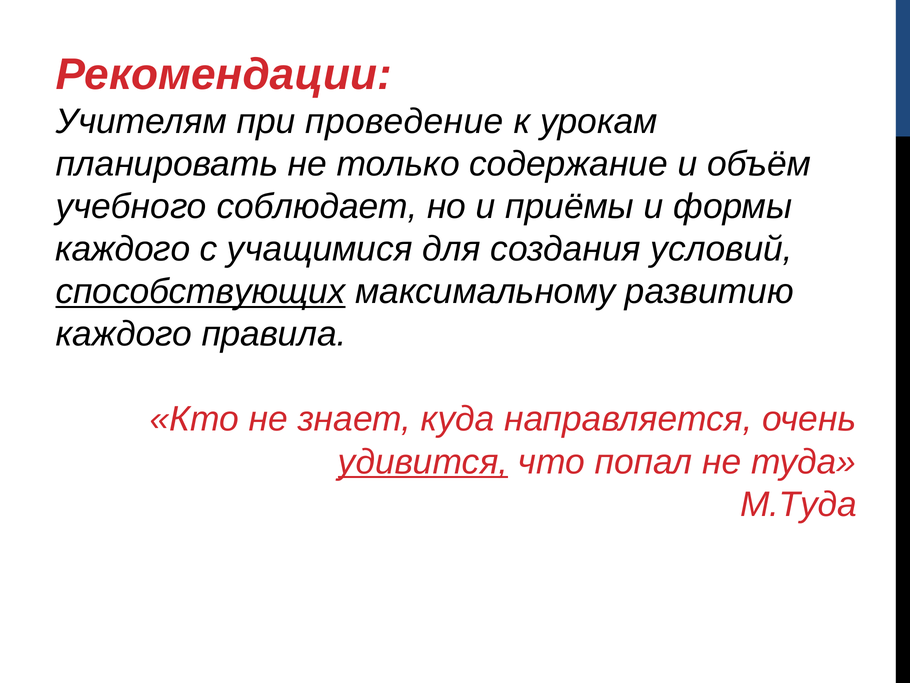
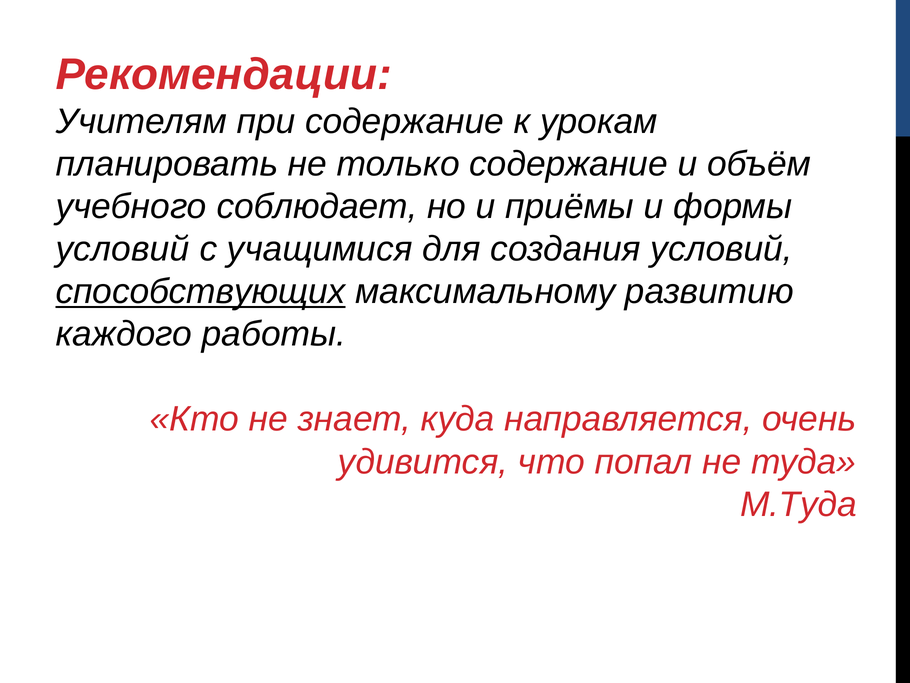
при проведение: проведение -> содержание
каждого at (123, 249): каждого -> условий
правила: правила -> работы
удивится underline: present -> none
